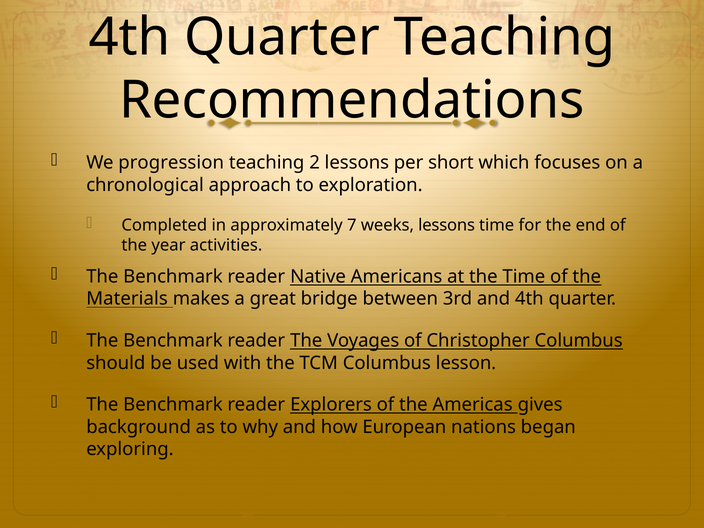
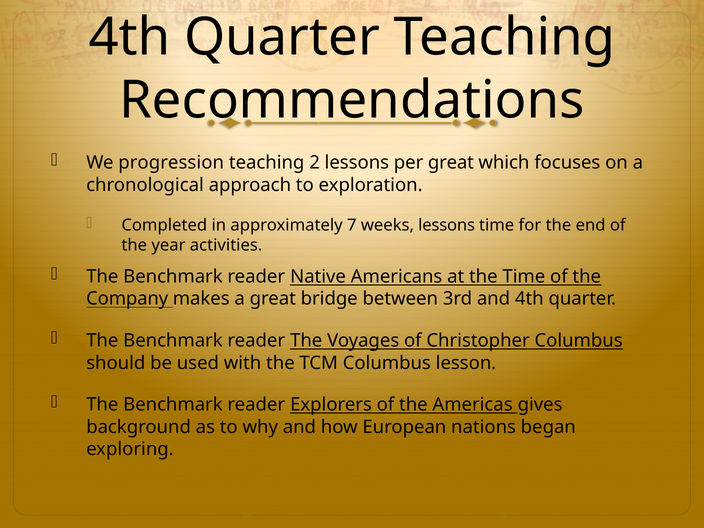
per short: short -> great
Materials: Materials -> Company
